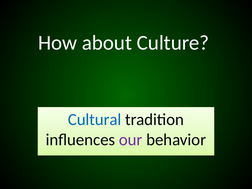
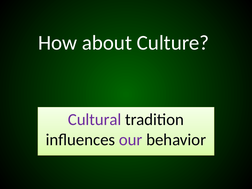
Cultural colour: blue -> purple
